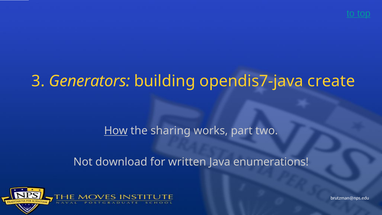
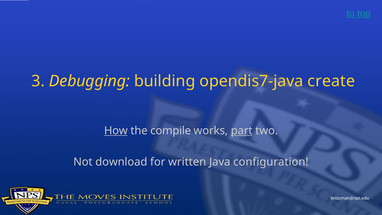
Generators: Generators -> Debugging
sharing: sharing -> compile
part underline: none -> present
enumerations: enumerations -> configuration
